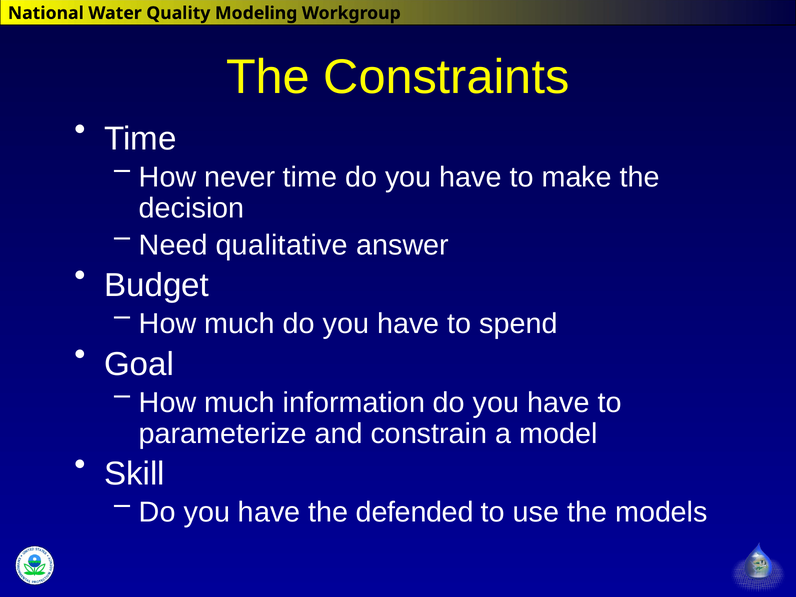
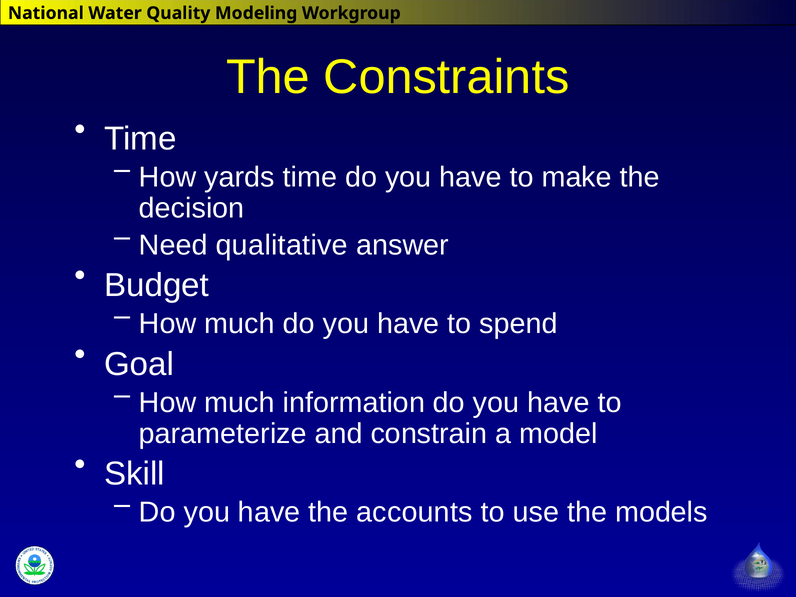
never: never -> yards
defended: defended -> accounts
